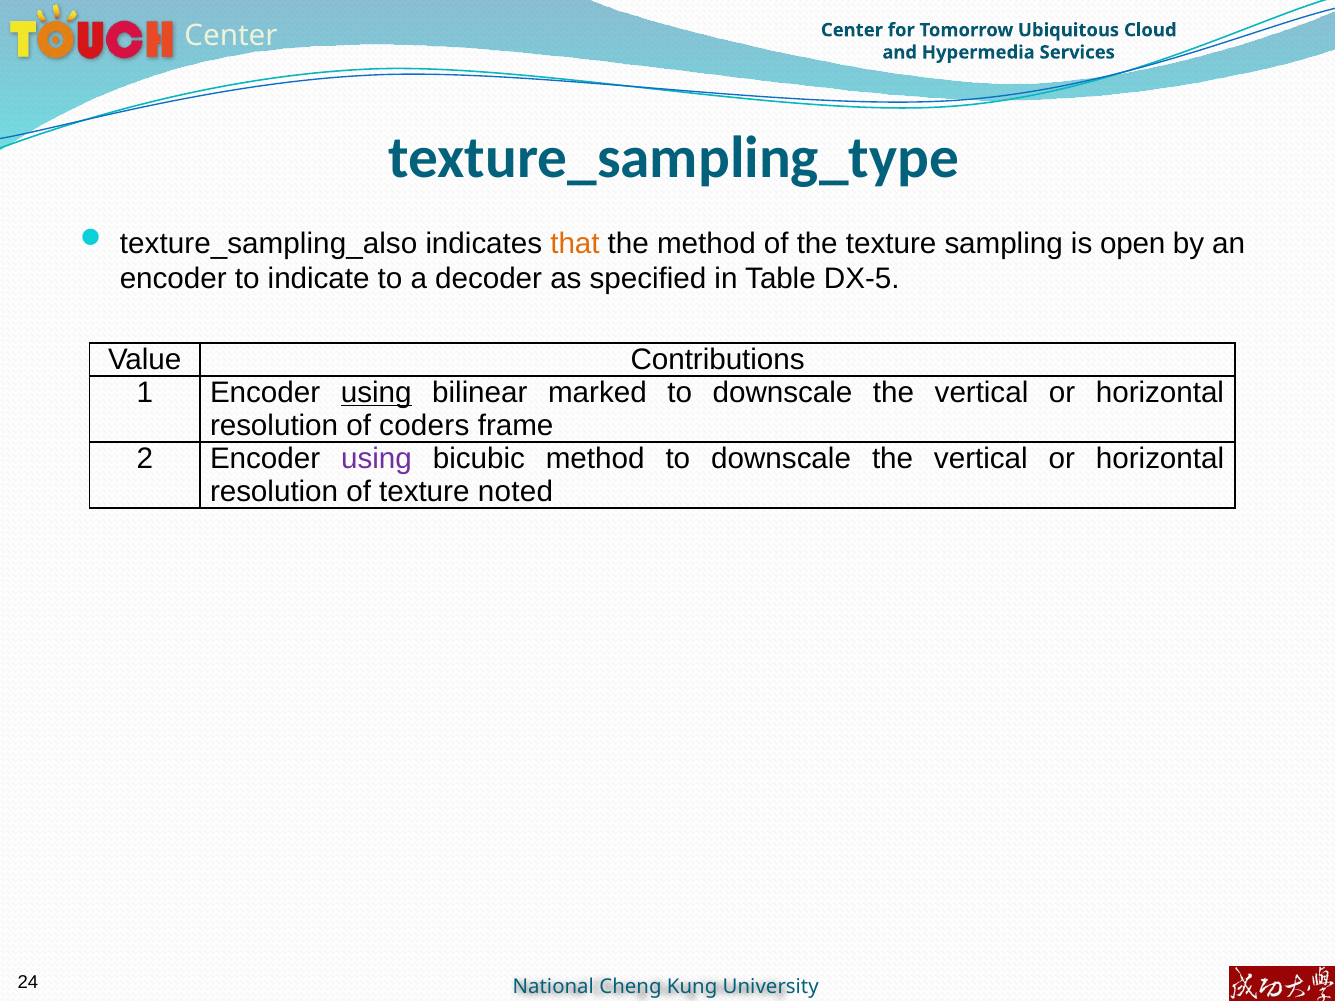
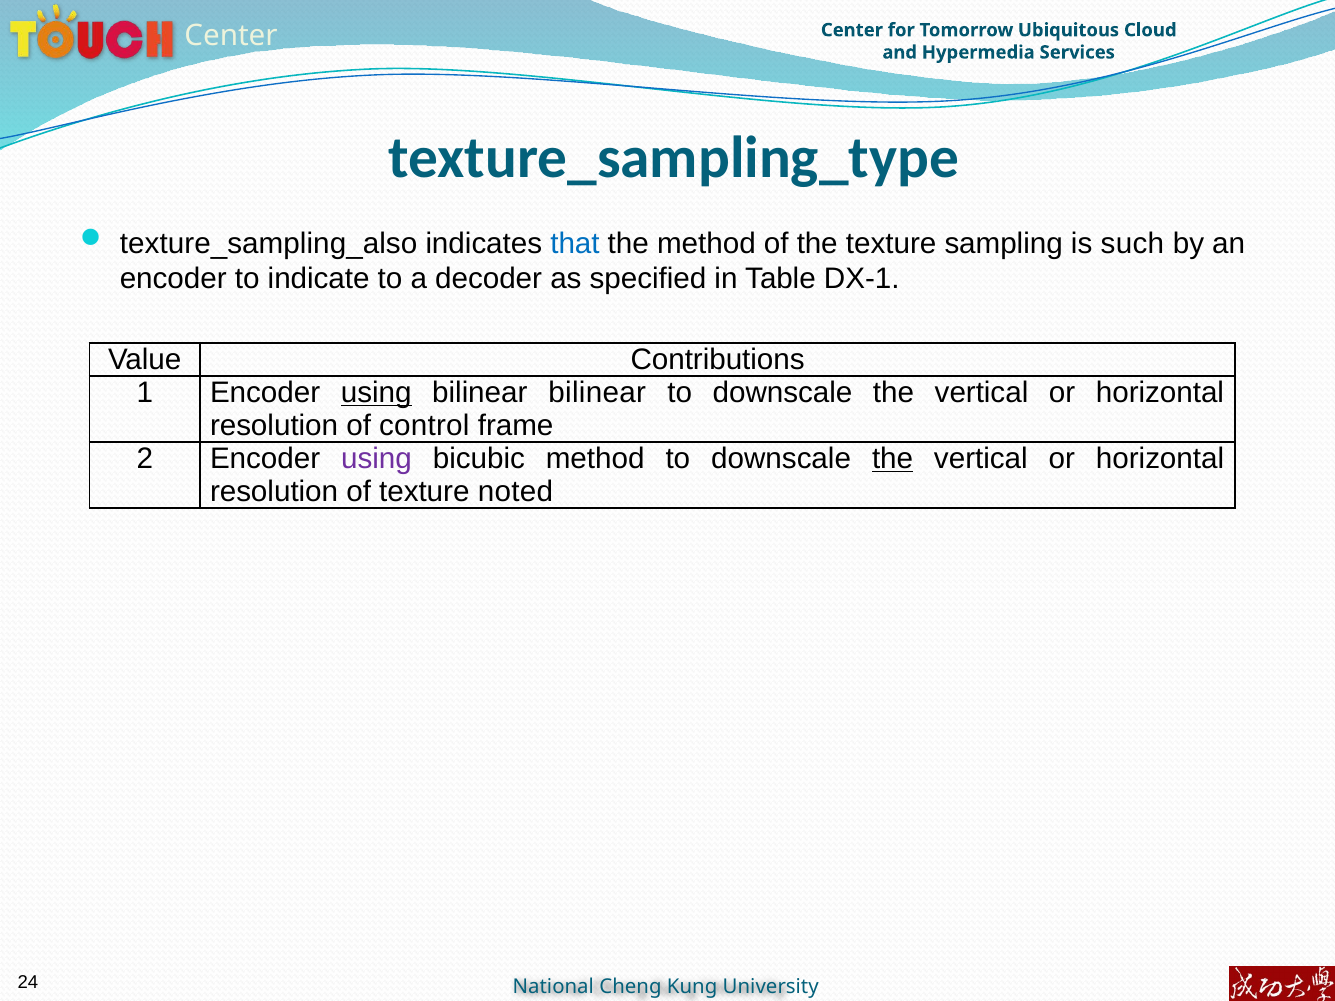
that colour: orange -> blue
open: open -> such
DX‑5: DX‑5 -> DX‑1
bilinear marked: marked -> bilinear
coders: coders -> control
the at (893, 459) underline: none -> present
